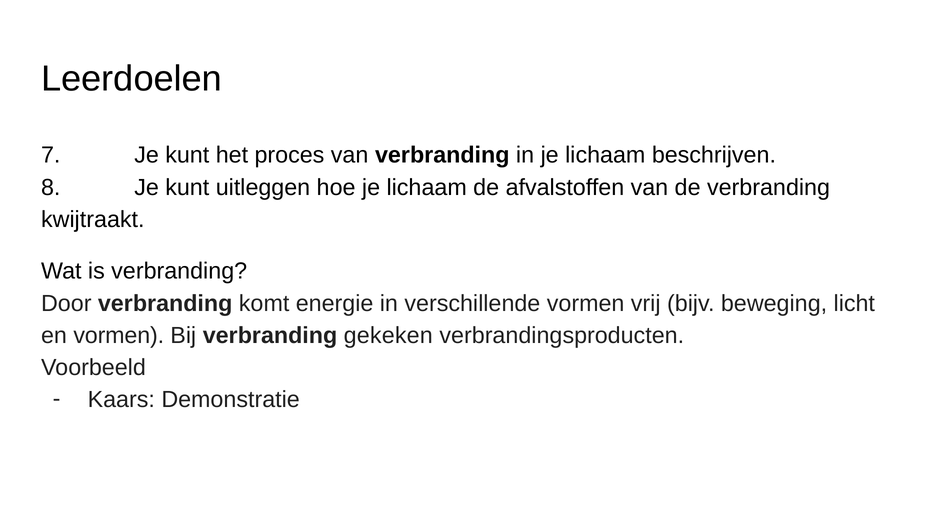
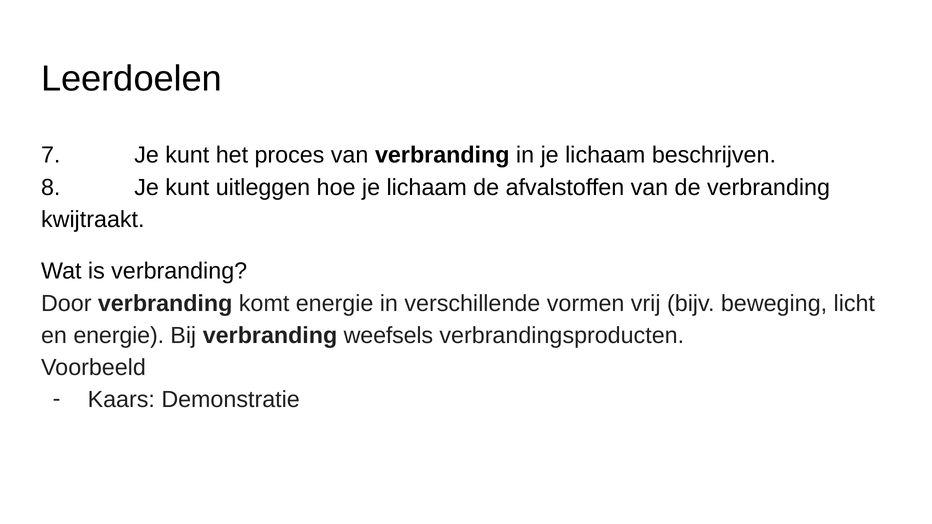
en vormen: vormen -> energie
gekeken: gekeken -> weefsels
